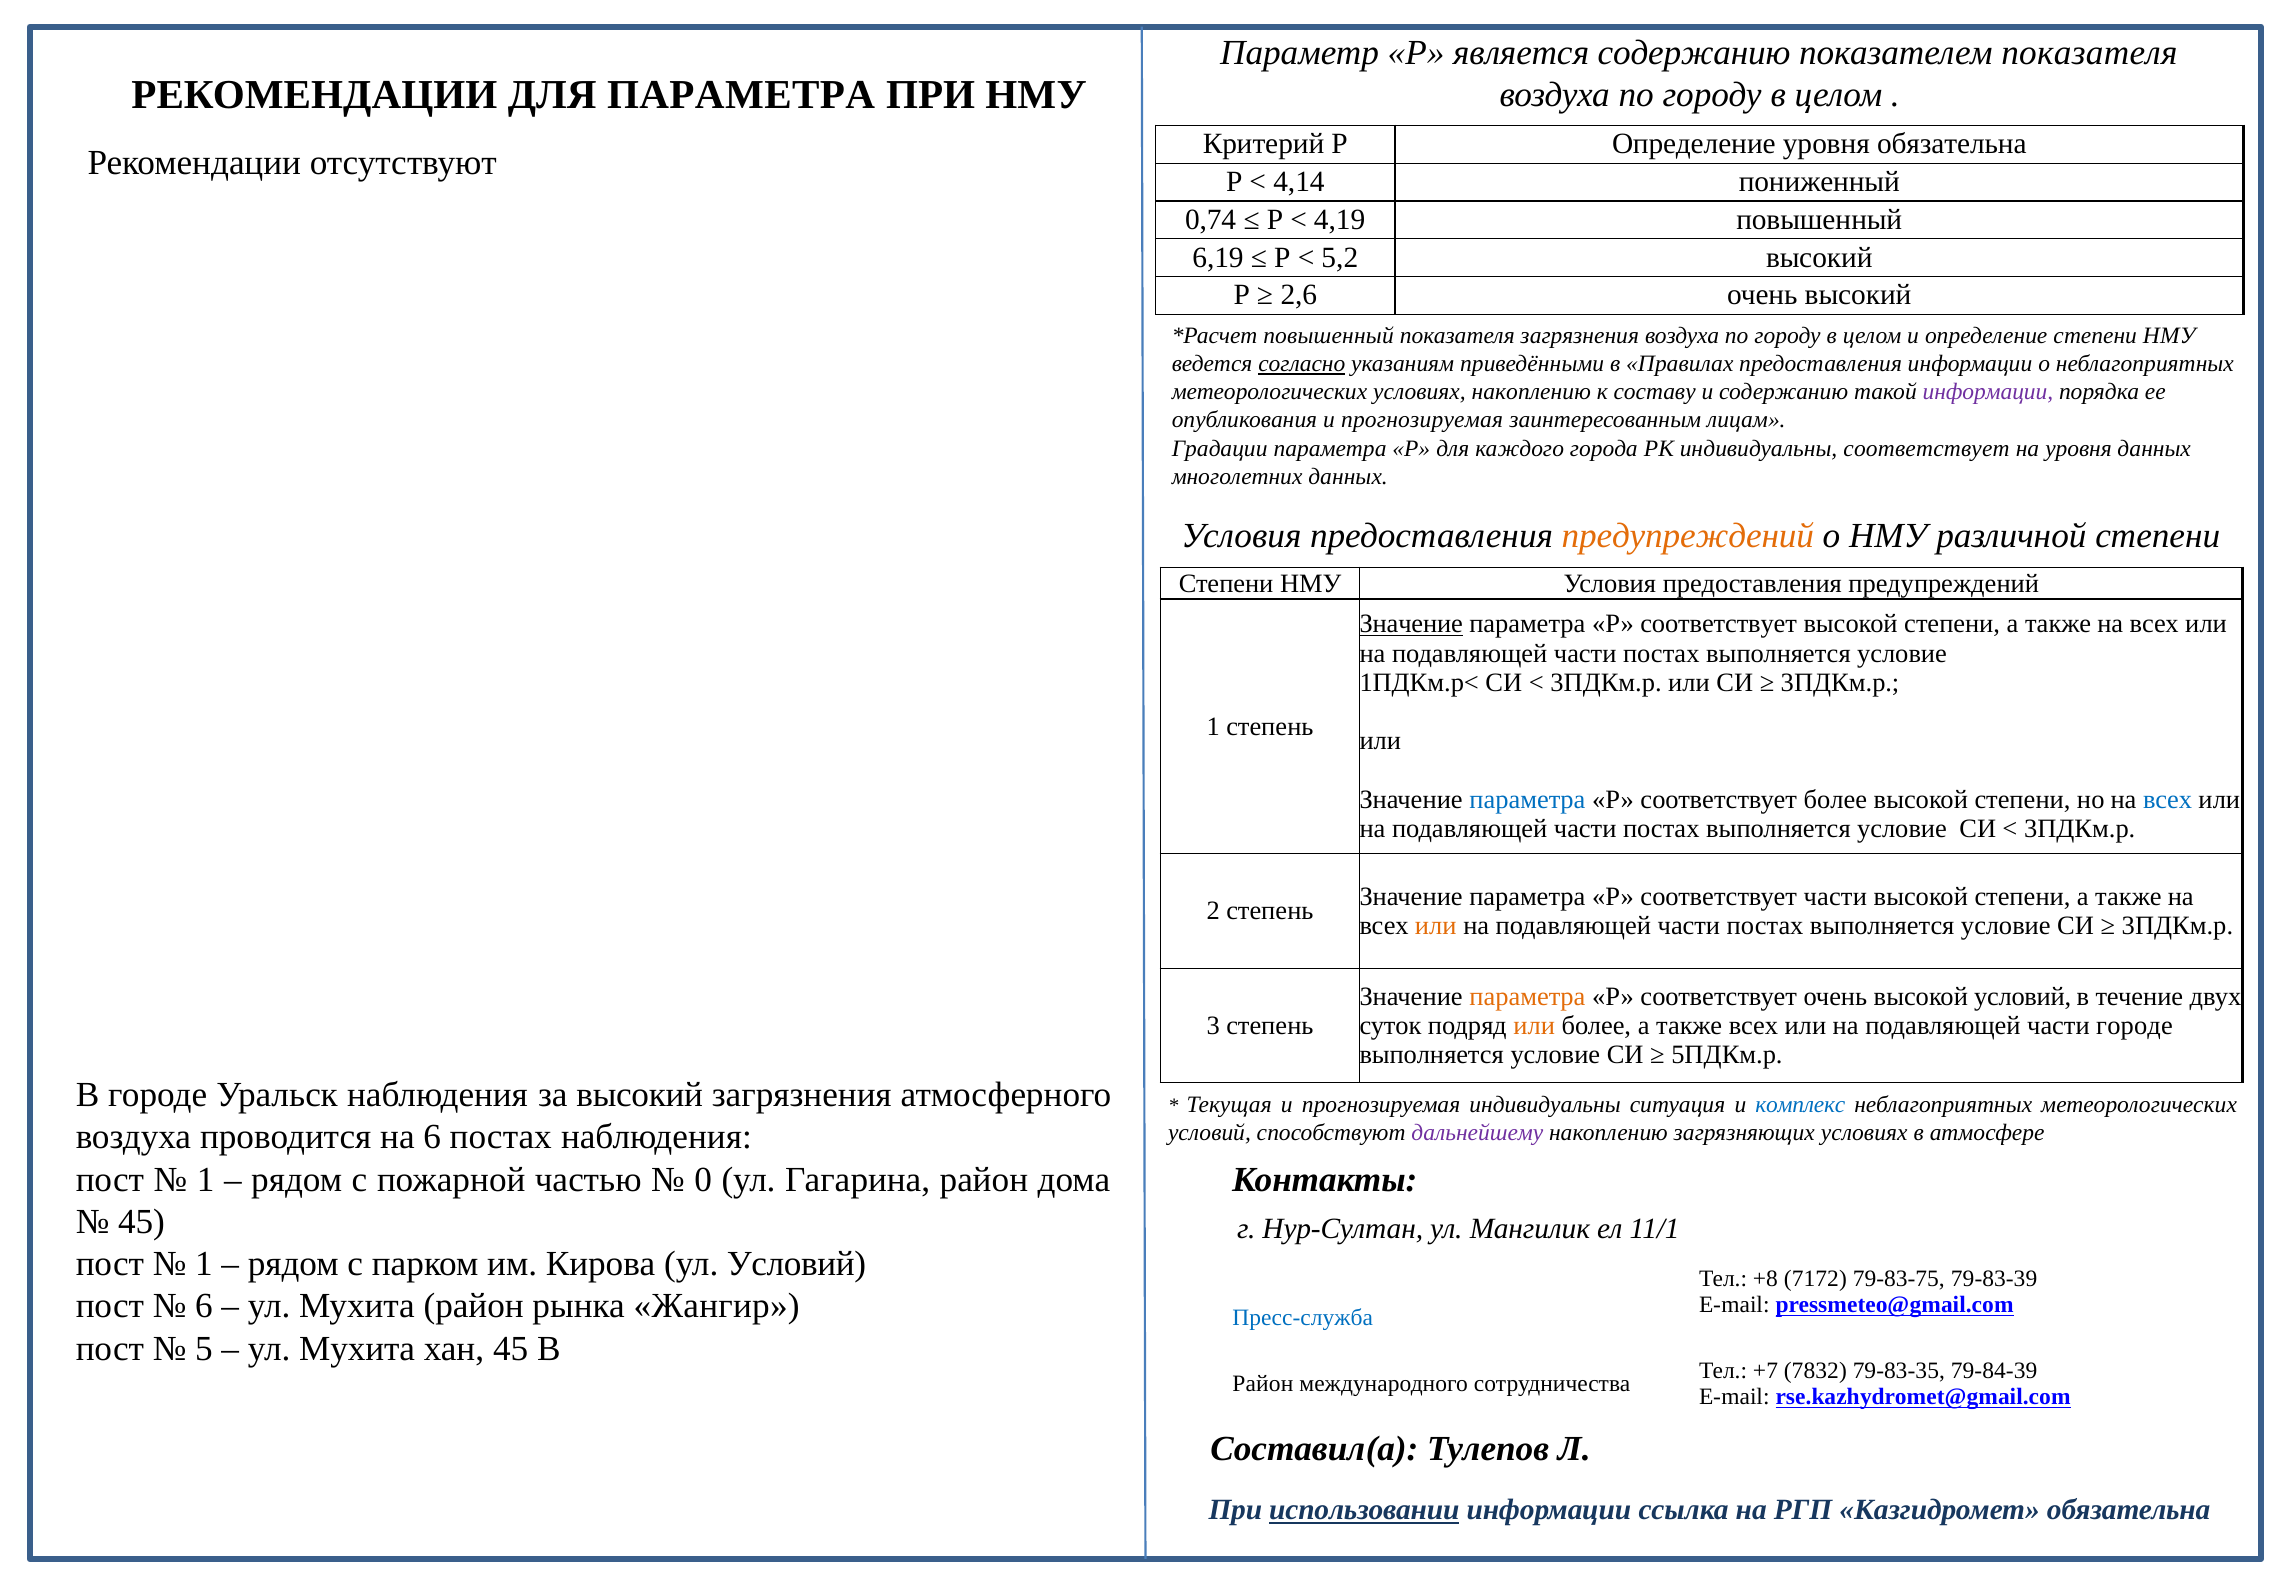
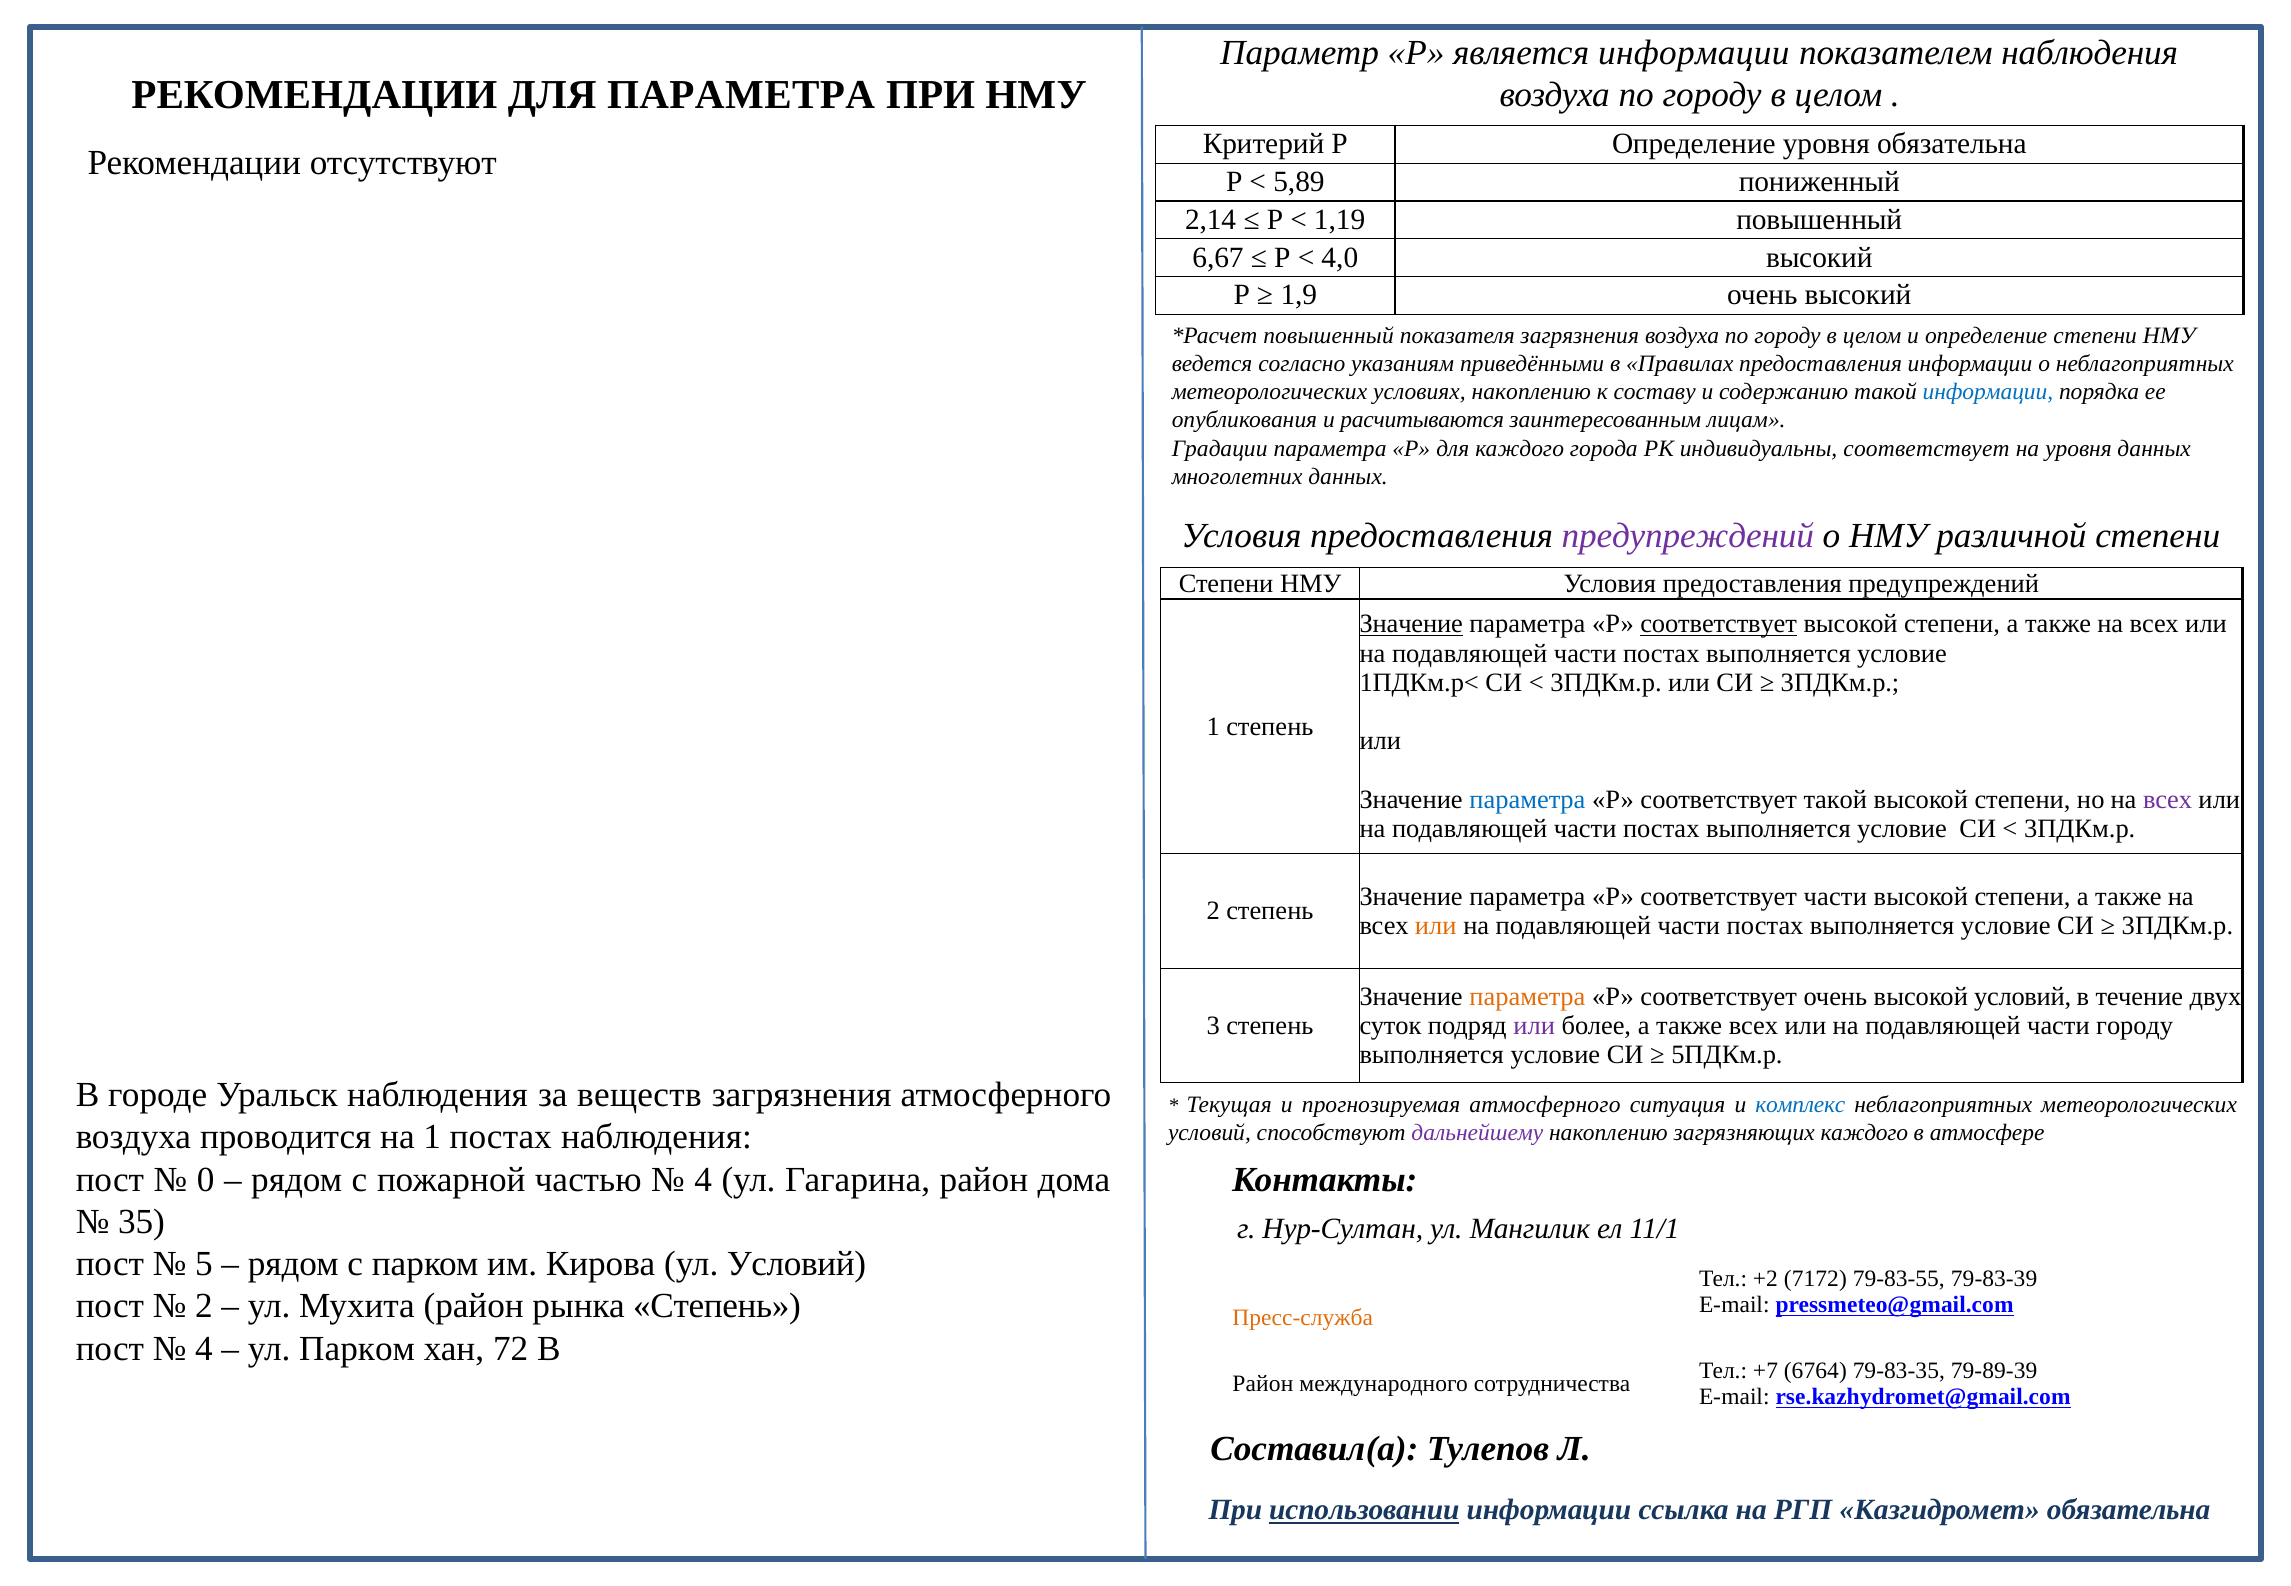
является содержанию: содержанию -> информации
показателем показателя: показателя -> наблюдения
4,14: 4,14 -> 5,89
0,74: 0,74 -> 2,14
4,19: 4,19 -> 1,19
6,19: 6,19 -> 6,67
5,2: 5,2 -> 4,0
2,6: 2,6 -> 1,9
согласно underline: present -> none
информации at (1988, 392) colour: purple -> blue
опубликования и прогнозируемая: прогнозируемая -> расчитываются
предупреждений at (1688, 536) colour: orange -> purple
соответствует at (1719, 624) underline: none -> present
соответствует более: более -> такой
всех at (2168, 800) colour: blue -> purple
или at (1534, 1026) colour: orange -> purple
части городе: городе -> городу
за высокий: высокий -> веществ
прогнозируемая индивидуальны: индивидуальны -> атмосферного
на 6: 6 -> 1
загрязняющих условиях: условиях -> каждого
1 at (206, 1179): 1 -> 0
0 at (703, 1179): 0 -> 4
45 at (141, 1222): 45 -> 35
1 at (204, 1264): 1 -> 5
+8: +8 -> +2
79-83-75: 79-83-75 -> 79-83-55
6 at (204, 1306): 6 -> 2
рынка Жангир: Жангир -> Степень
Пресс-служба colour: blue -> orange
5 at (204, 1349): 5 -> 4
Мухита at (357, 1349): Мухита -> Парком
хан 45: 45 -> 72
7832: 7832 -> 6764
79-84-39: 79-84-39 -> 79-89-39
